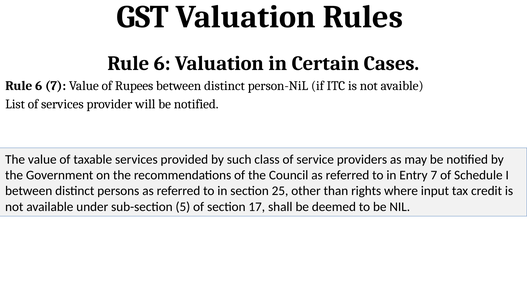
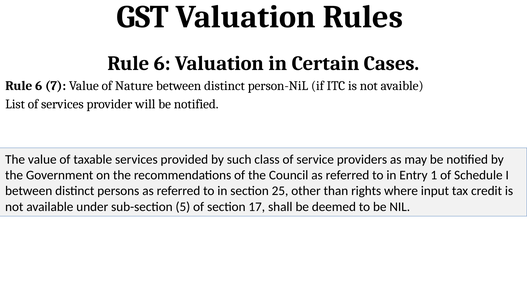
Rupees: Rupees -> Nature
Entry 7: 7 -> 1
